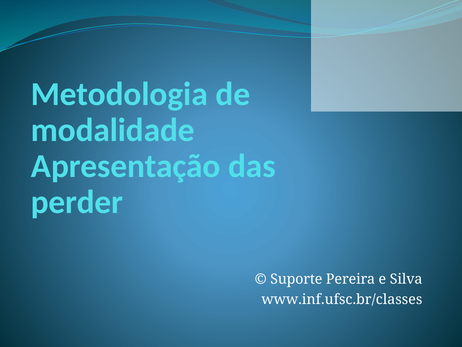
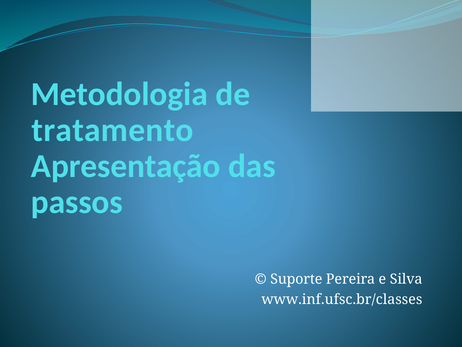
modalidade: modalidade -> tratamento
perder: perder -> passos
